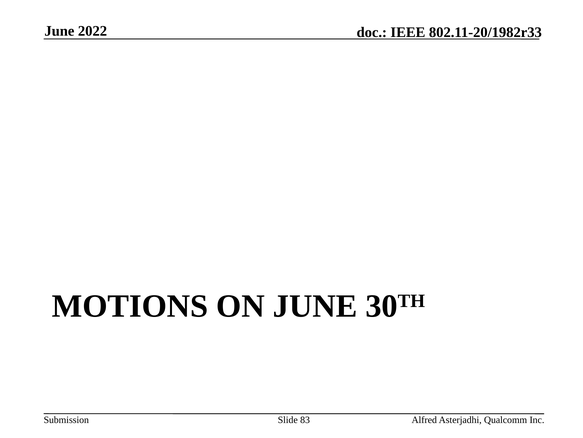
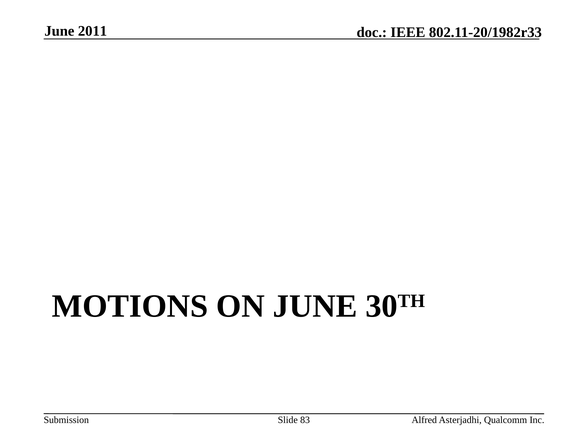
2022: 2022 -> 2011
